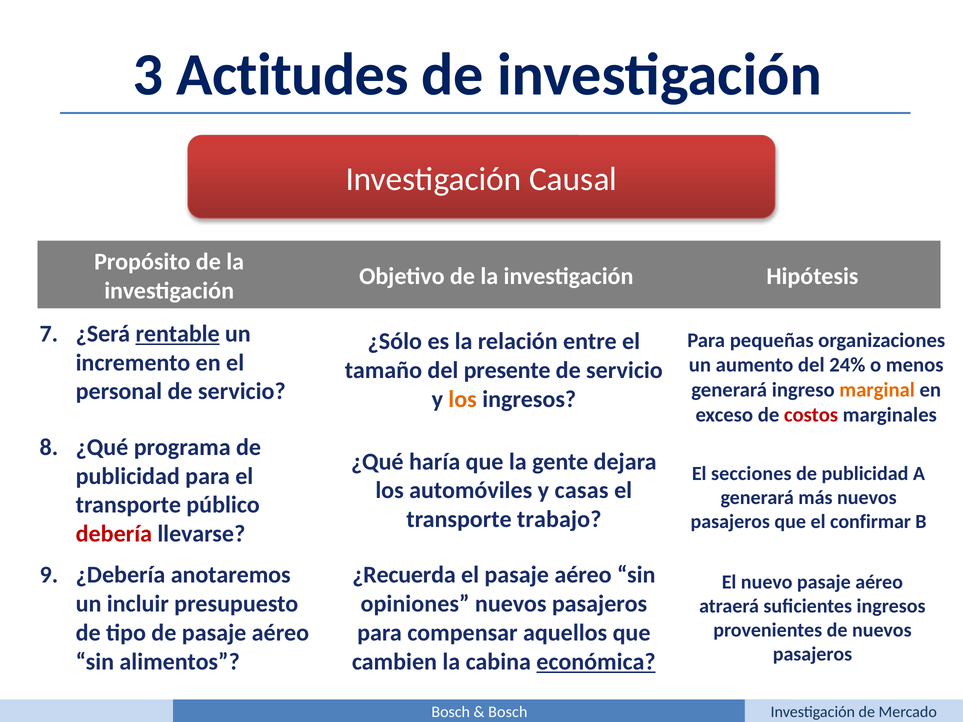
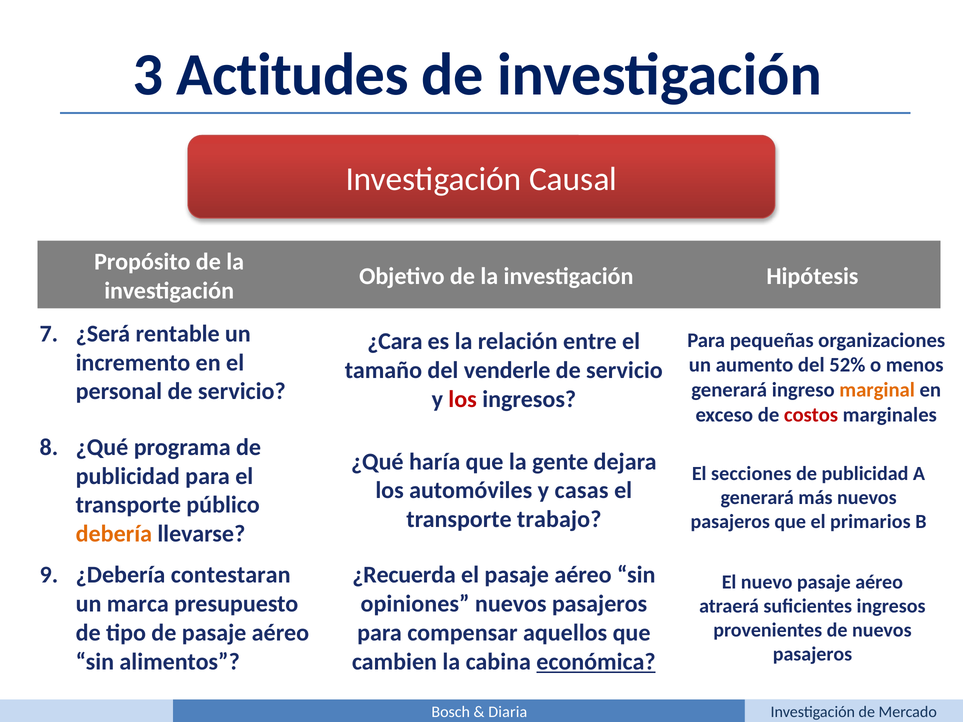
rentable underline: present -> none
¿Sólo: ¿Sólo -> ¿Cara
24%: 24% -> 52%
presente: presente -> venderle
los at (463, 399) colour: orange -> red
confirmar: confirmar -> primarios
debería colour: red -> orange
anotaremos: anotaremos -> contestaran
incluir: incluir -> marca
Bosch at (508, 712): Bosch -> Diaria
